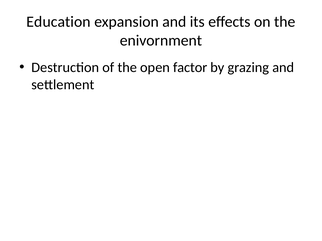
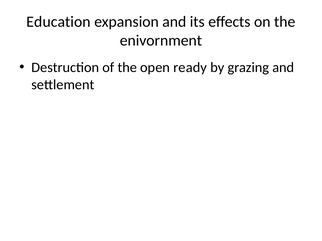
factor: factor -> ready
